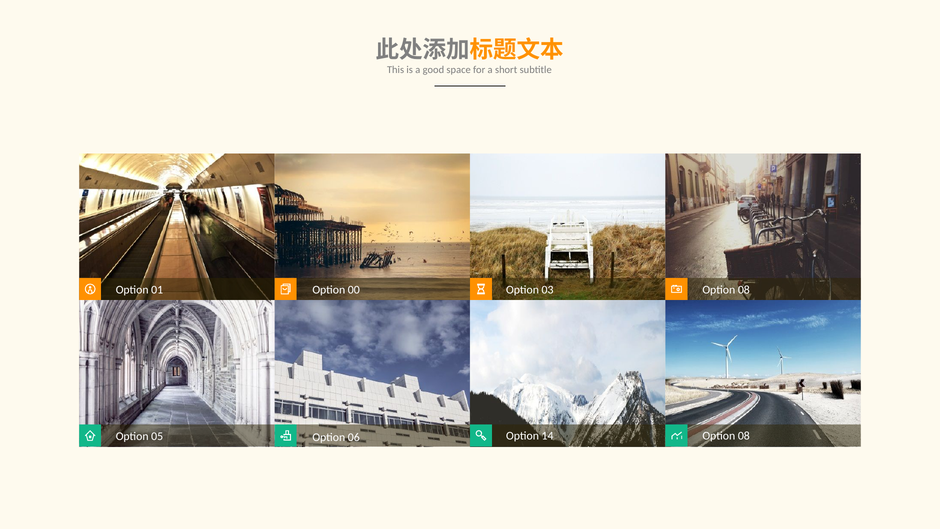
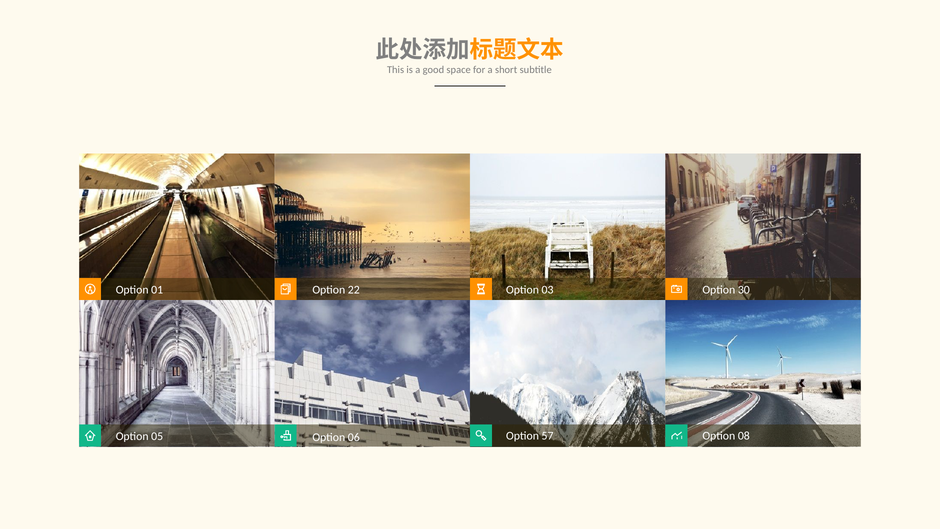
00: 00 -> 22
08 at (744, 290): 08 -> 30
14: 14 -> 57
